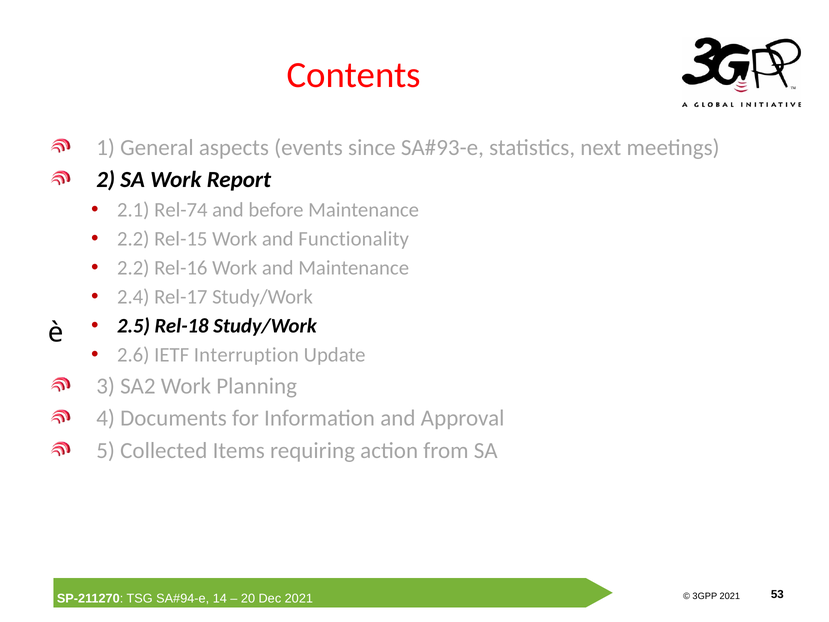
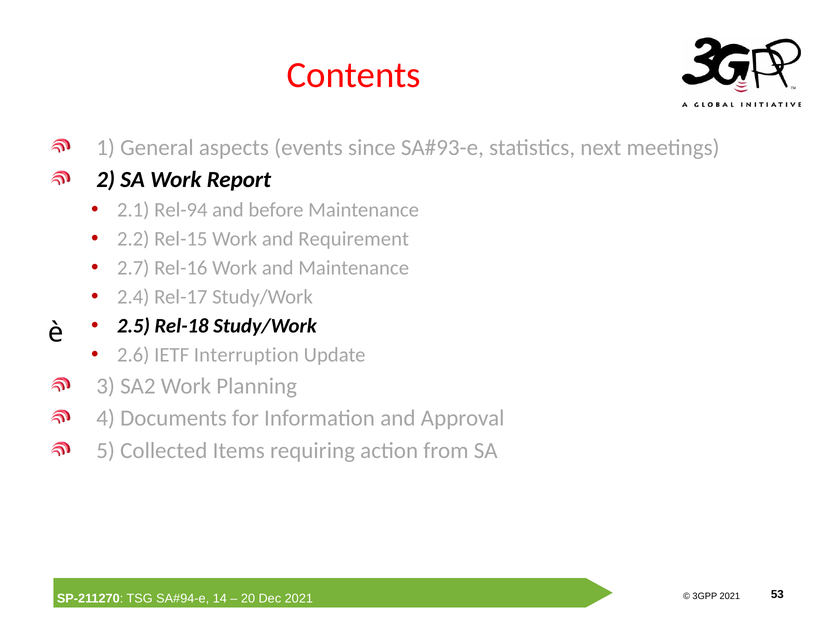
Rel-74: Rel-74 -> Rel-94
Functionality: Functionality -> Requirement
2.2 at (133, 268): 2.2 -> 2.7
